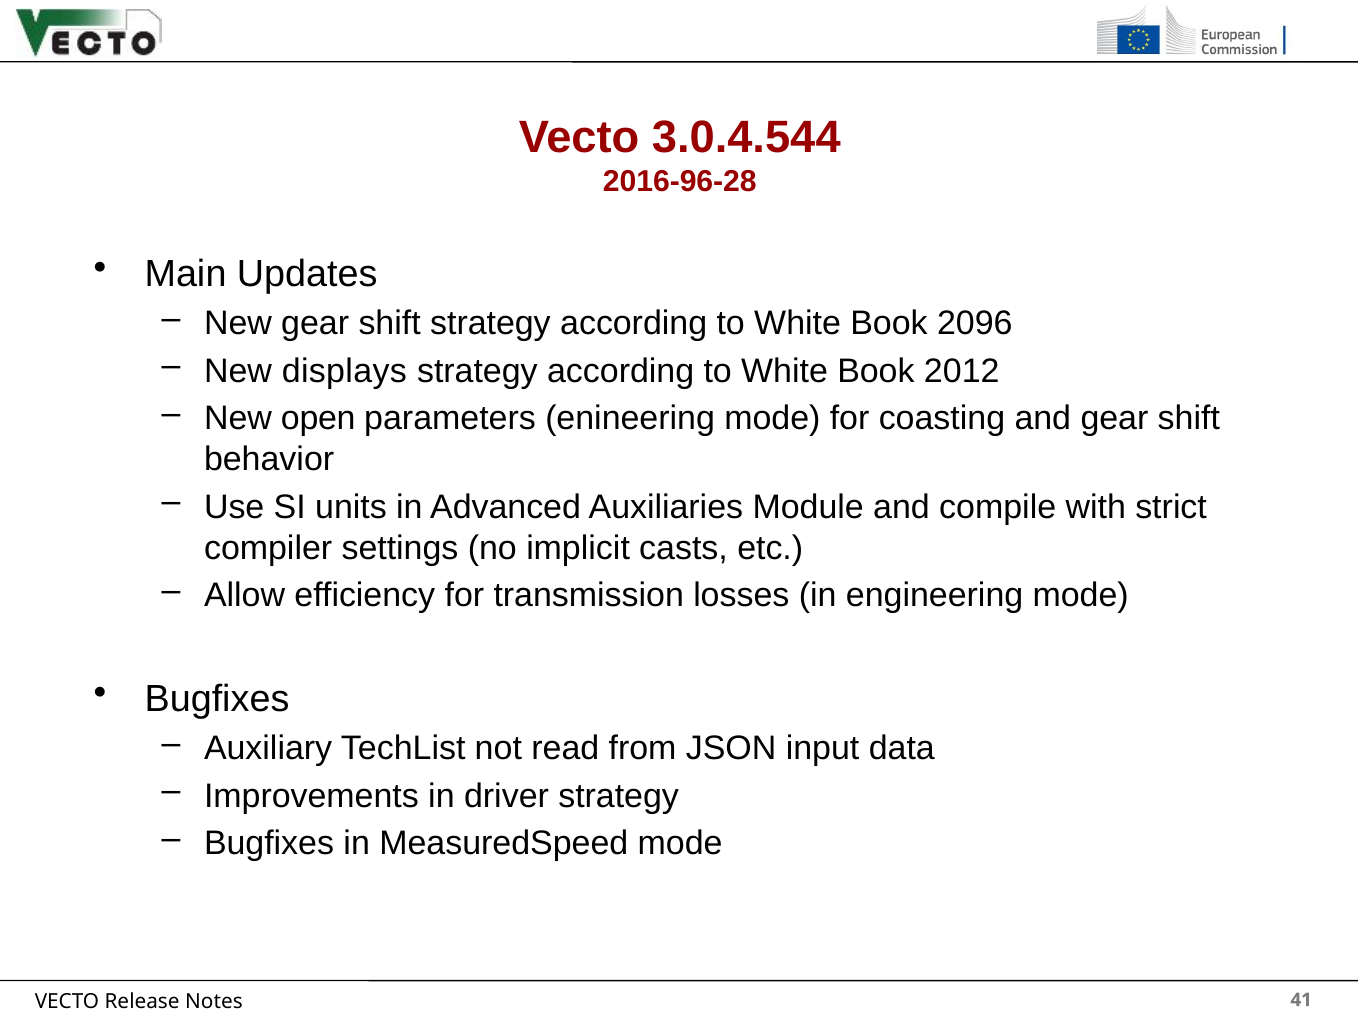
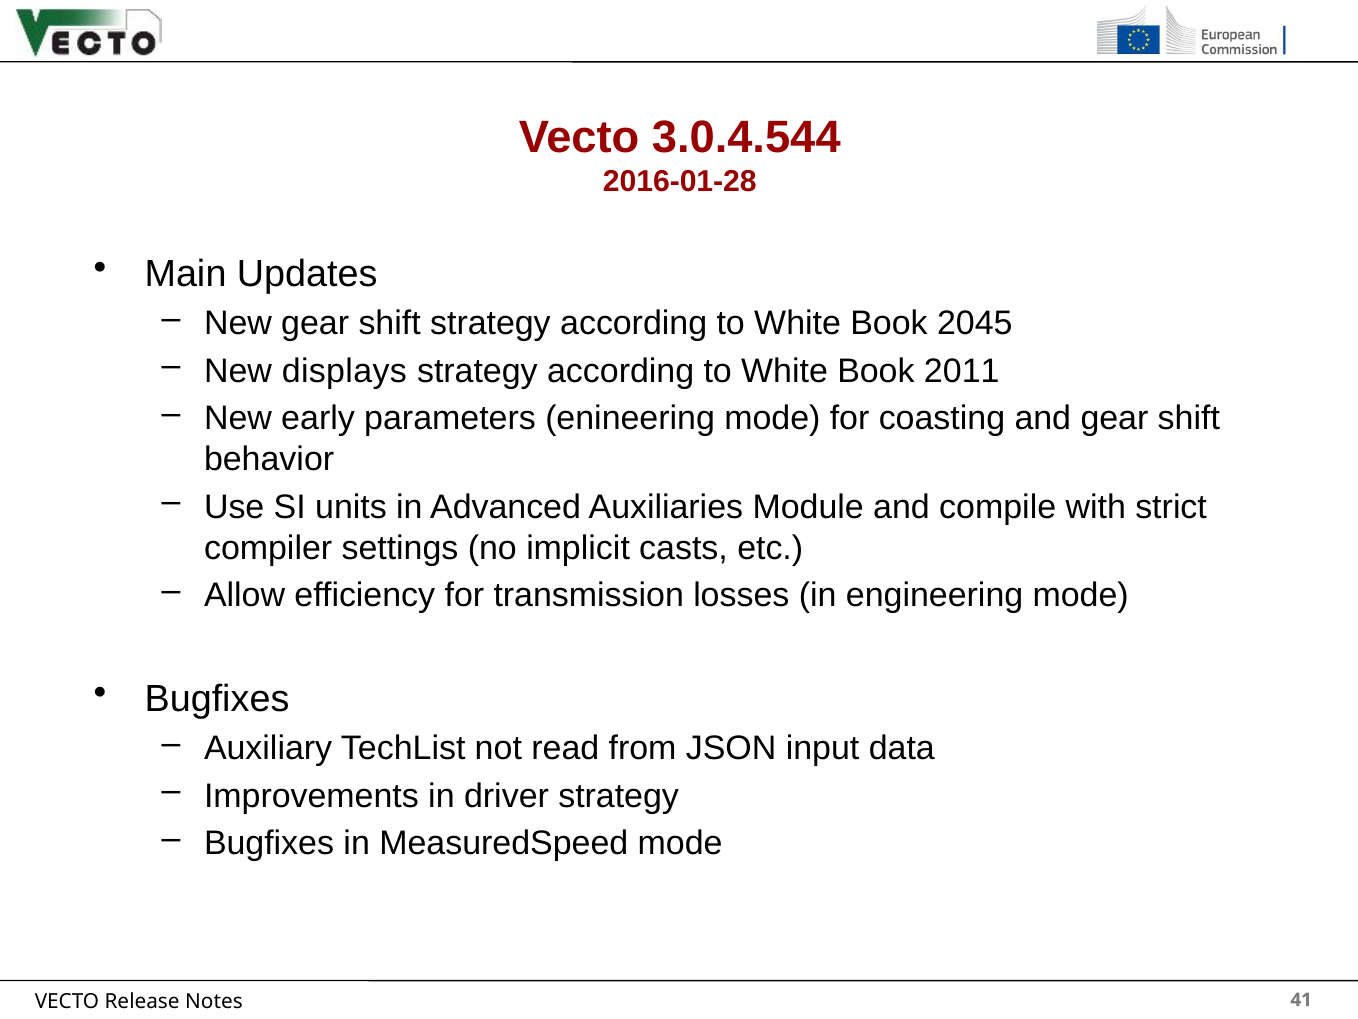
2016-96-28: 2016-96-28 -> 2016-01-28
2096: 2096 -> 2045
2012: 2012 -> 2011
open: open -> early
